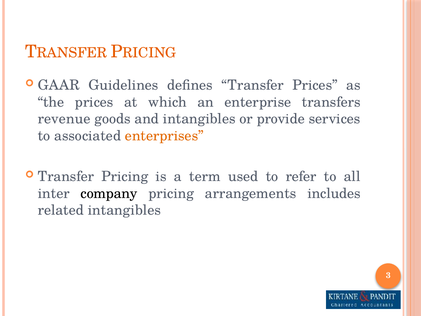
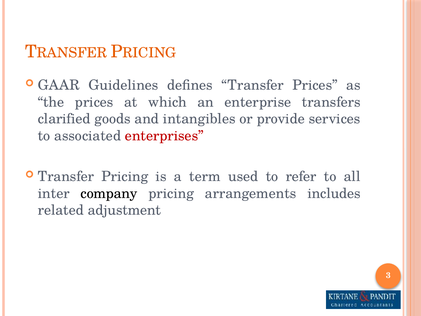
revenue: revenue -> clarified
enterprises colour: orange -> red
related intangibles: intangibles -> adjustment
